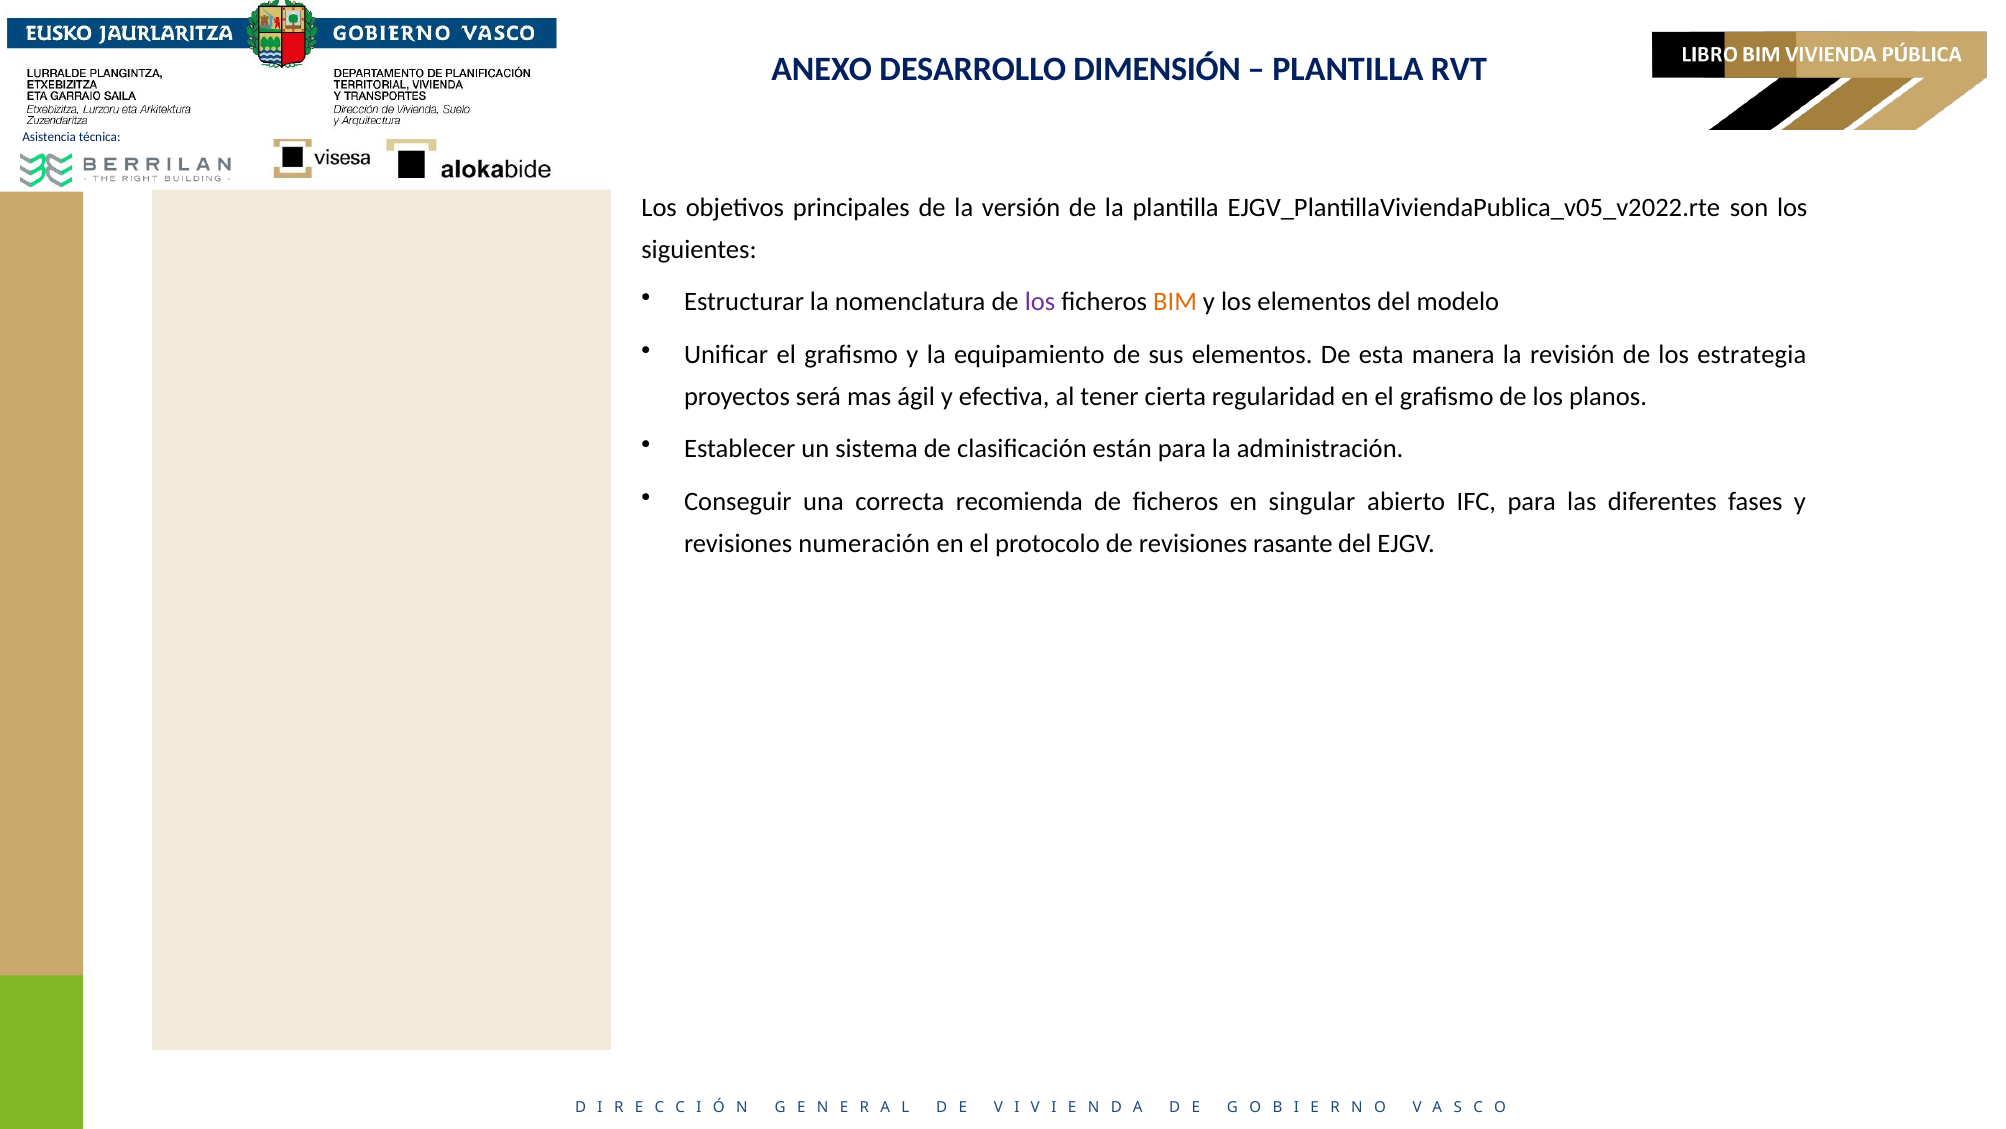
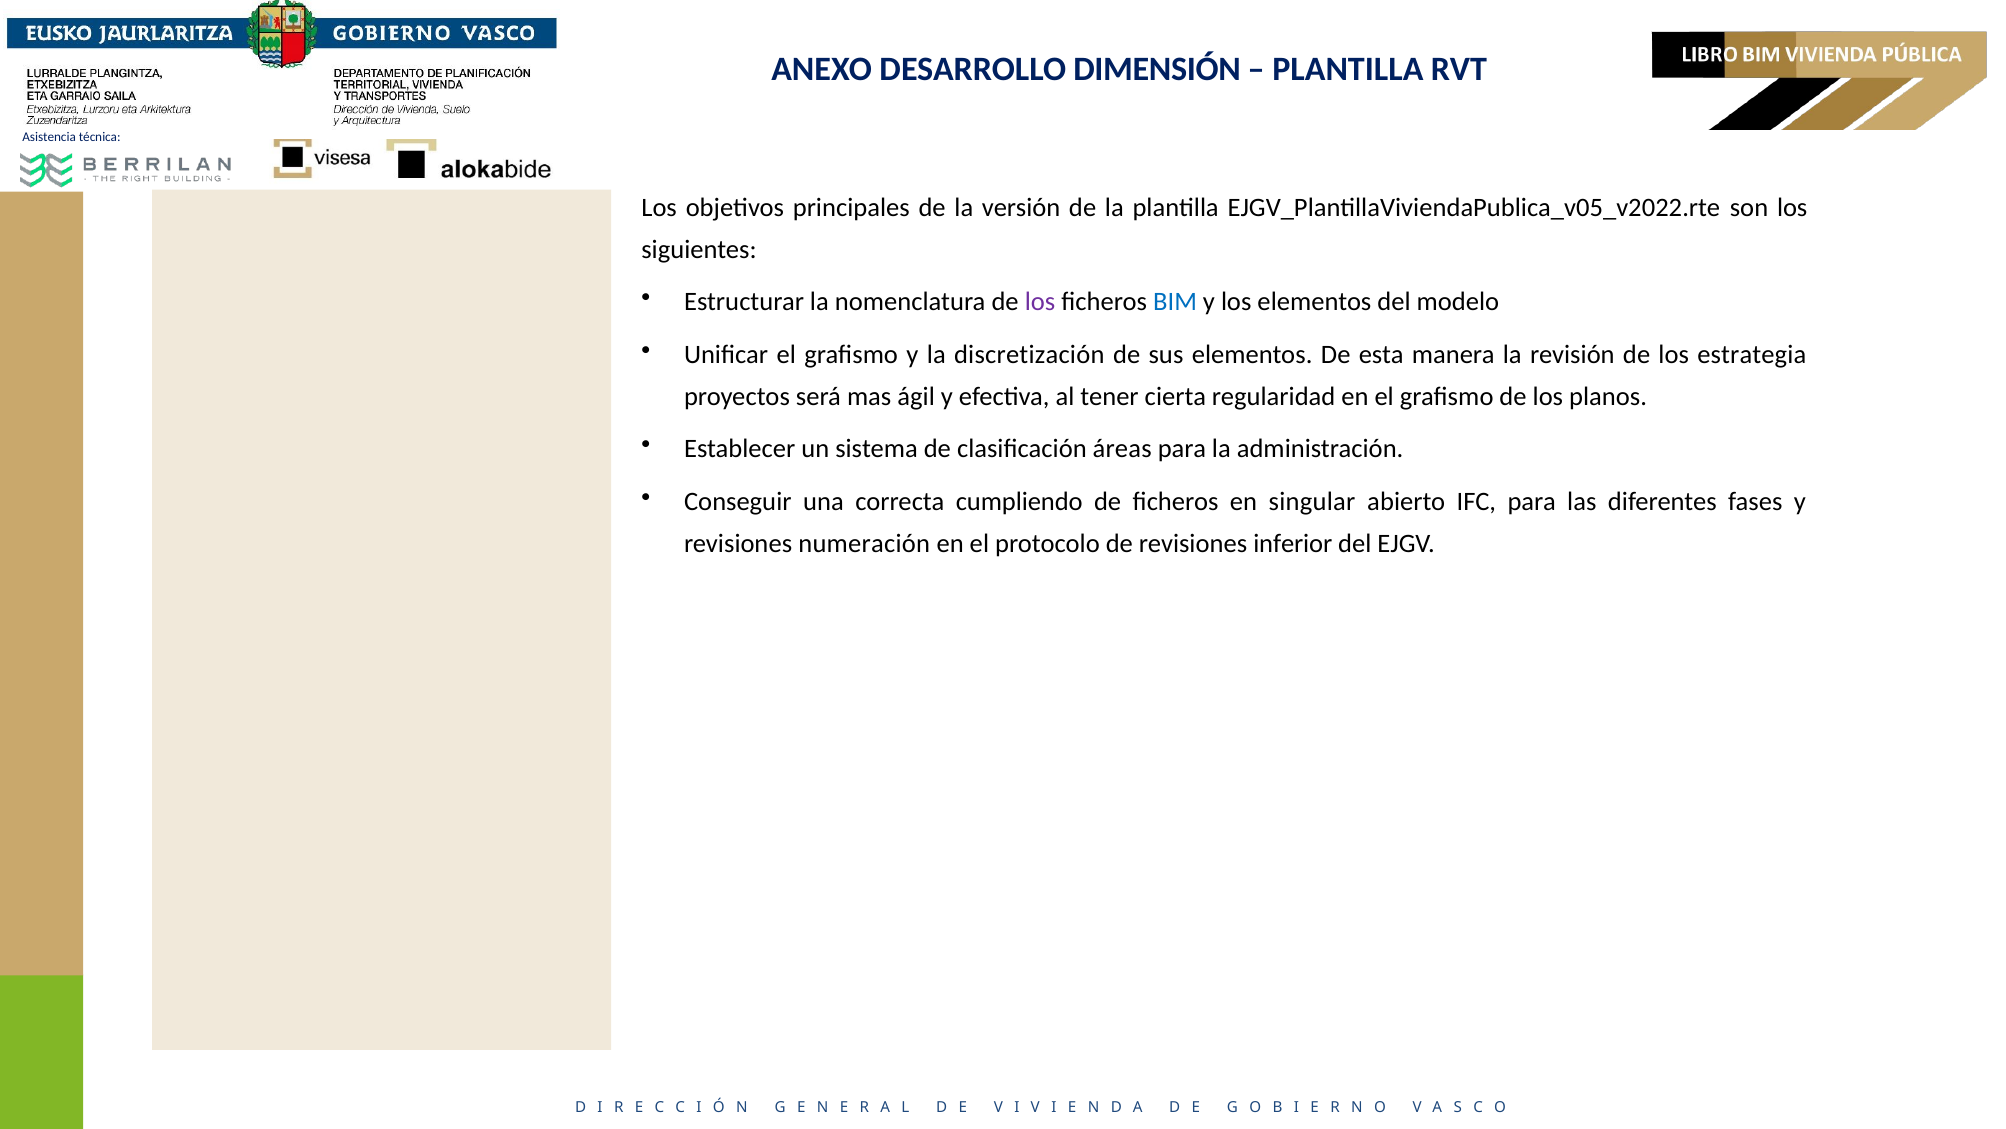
BIM colour: orange -> blue
equipamiento: equipamiento -> discretización
están: están -> áreas
recomienda: recomienda -> cumpliendo
rasante: rasante -> inferior
